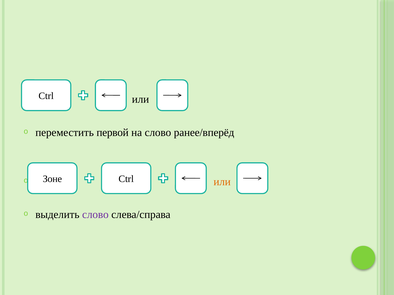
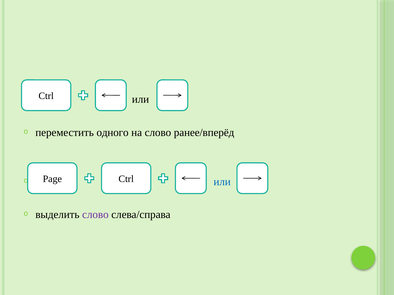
первой: первой -> одного
Зоне: Зоне -> Page
или at (222, 182) colour: orange -> blue
